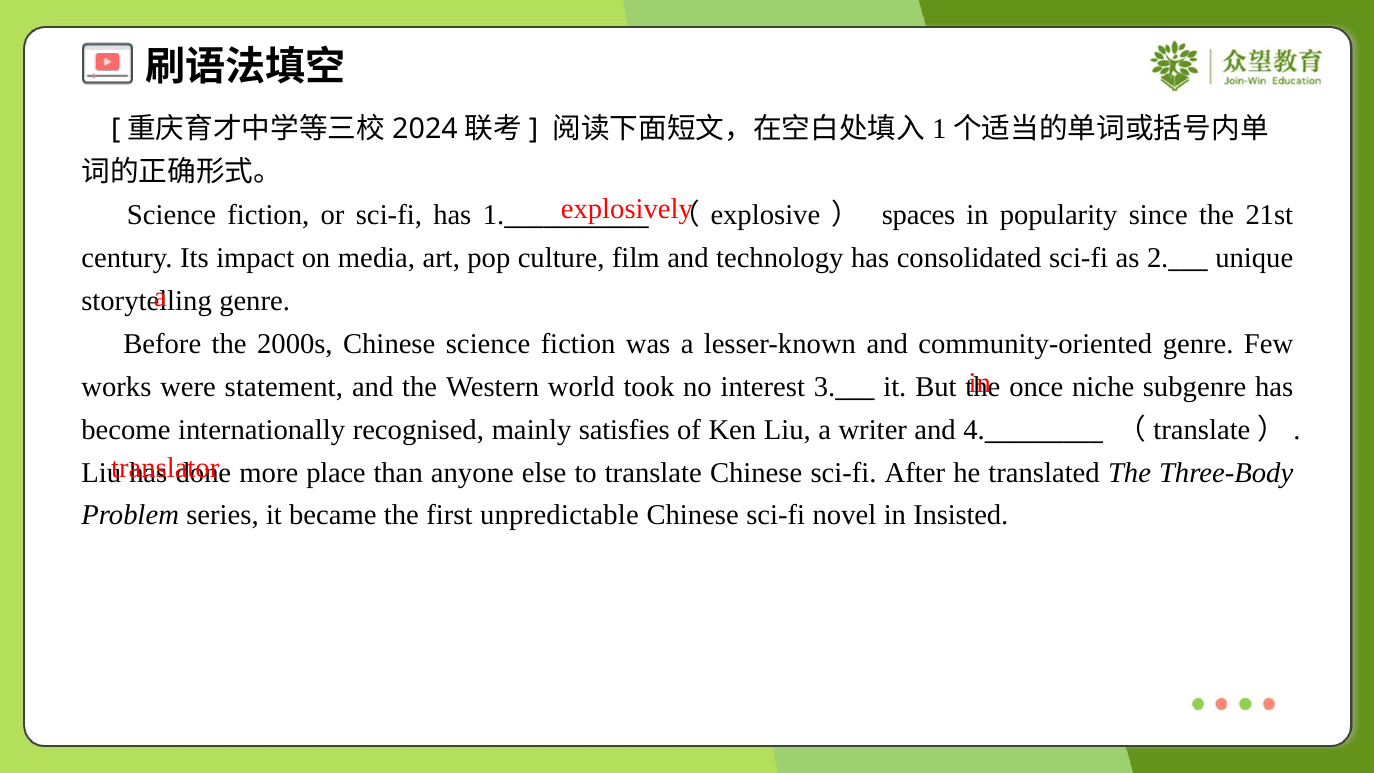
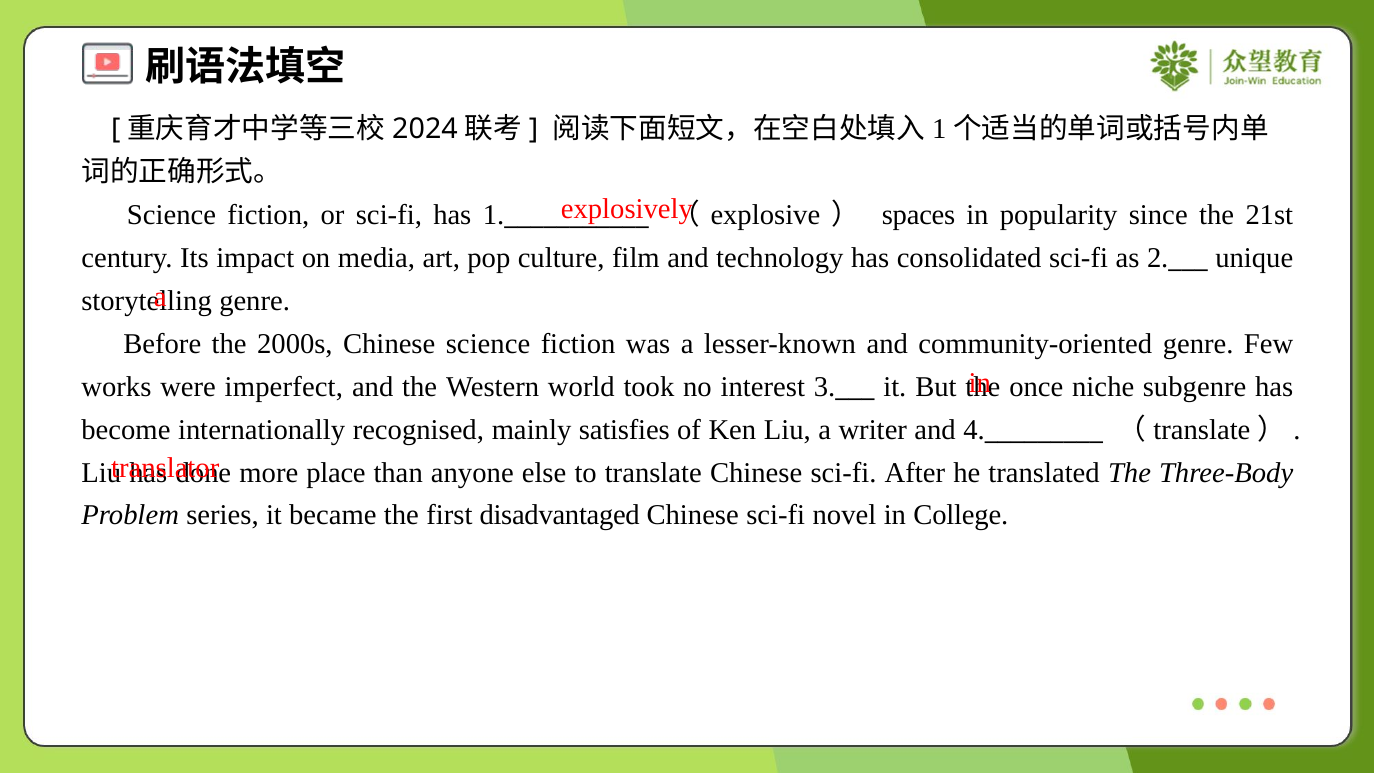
statement: statement -> imperfect
unpredictable: unpredictable -> disadvantaged
Insisted: Insisted -> College
